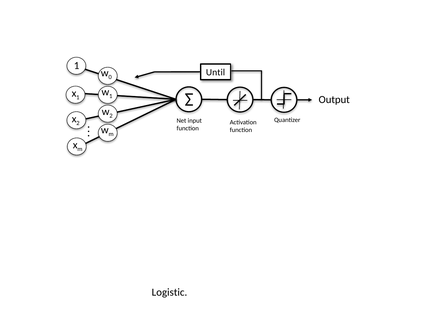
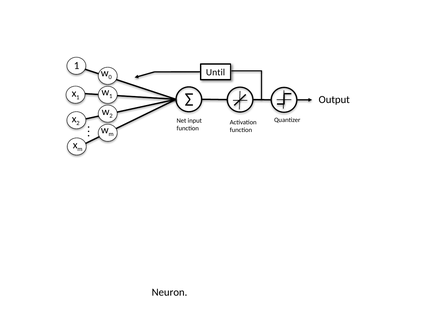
Logistic: Logistic -> Neuron
